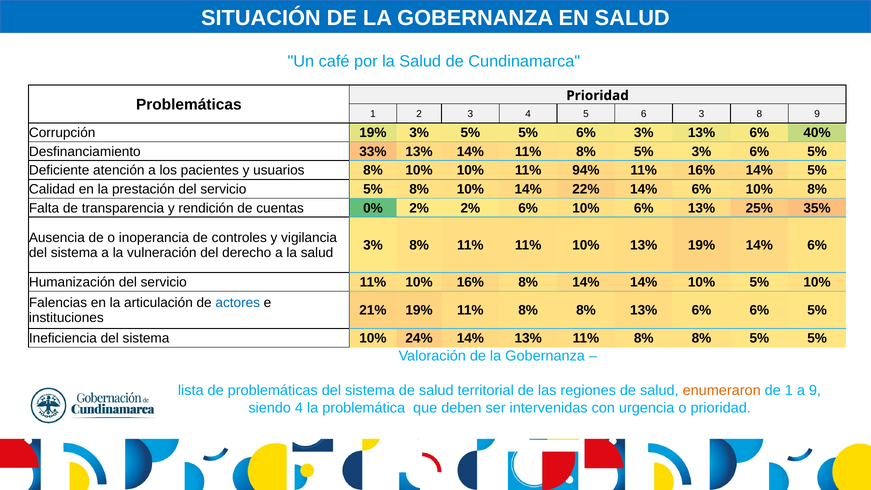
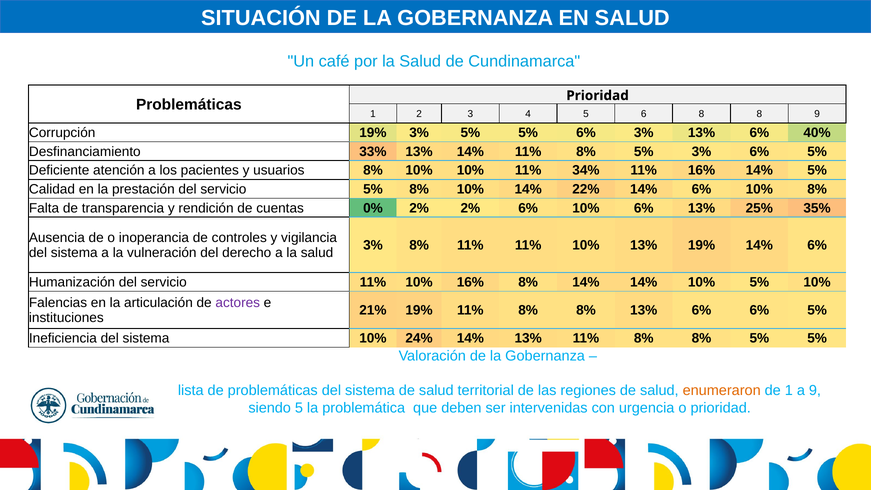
6 3: 3 -> 8
94%: 94% -> 34%
actores colour: blue -> purple
siendo 4: 4 -> 5
